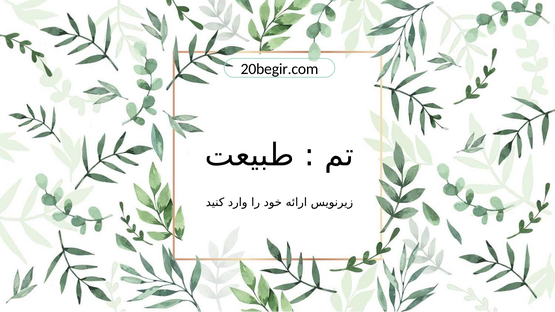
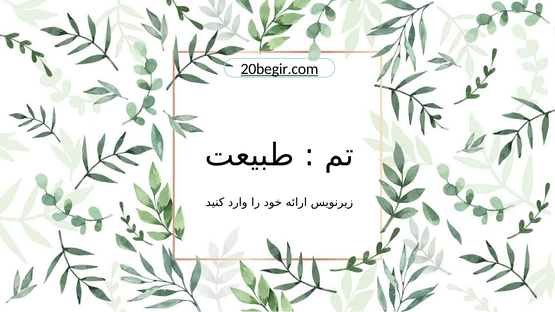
20begir.com underline: none -> present
